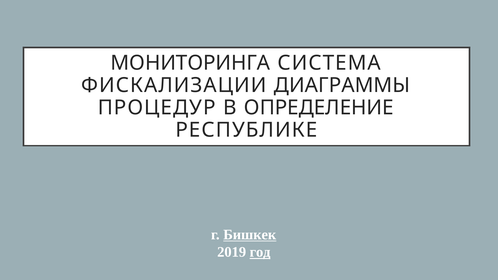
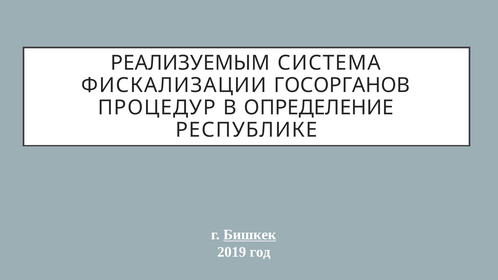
МОНИТОРИНГА: МОНИТОРИНГА -> РЕАЛИЗУЕМЫМ
ДИАГРАММЫ: ДИАГРАММЫ -> ГОСОРГАНОВ
год underline: present -> none
